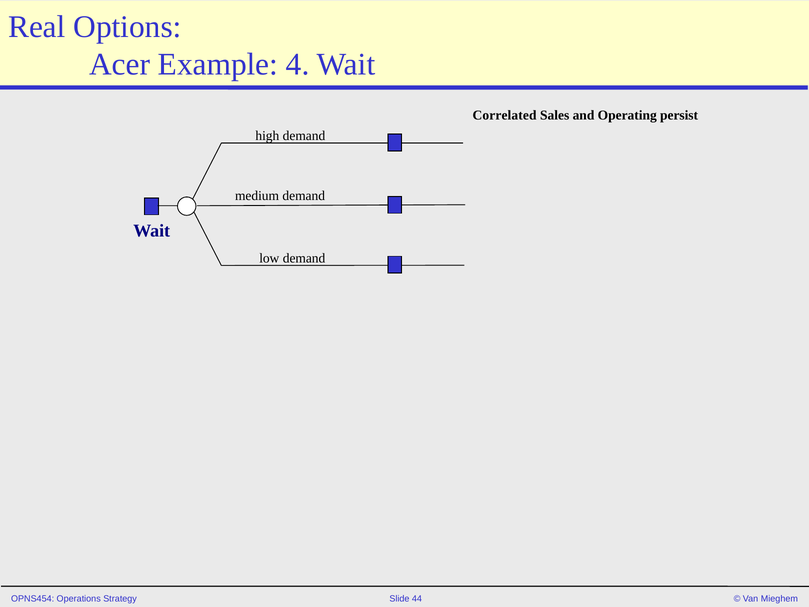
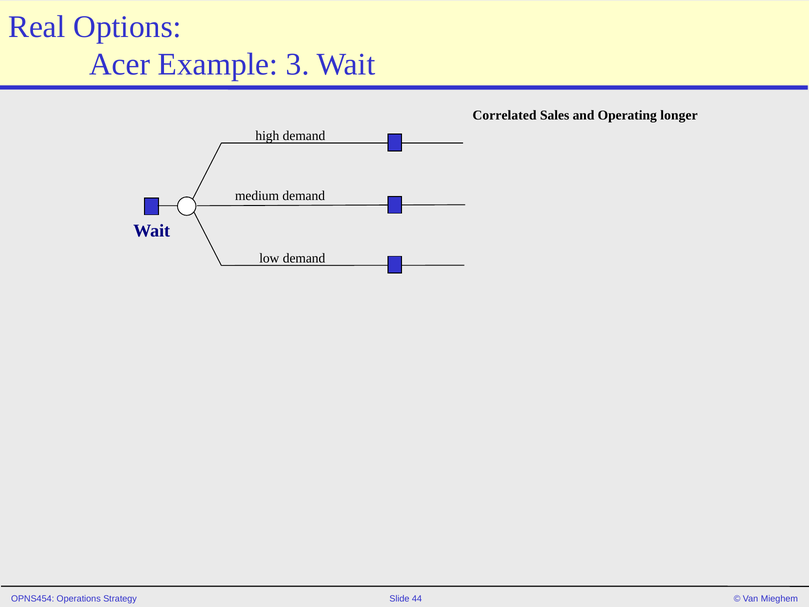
4: 4 -> 3
persist: persist -> longer
